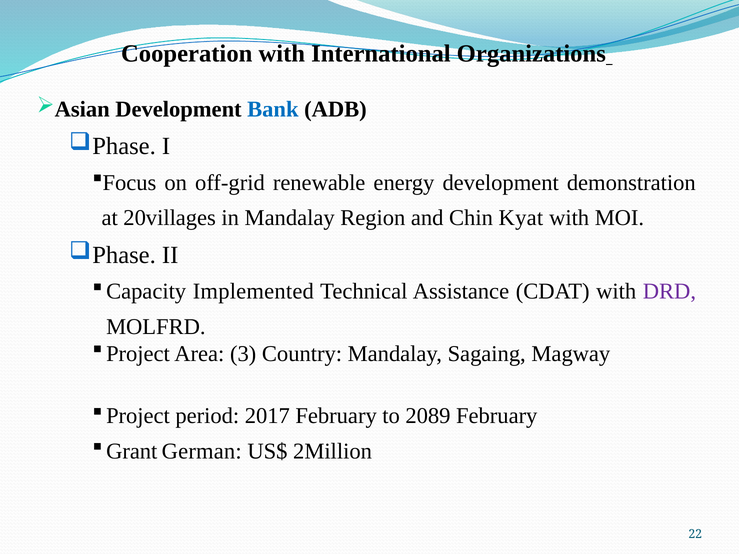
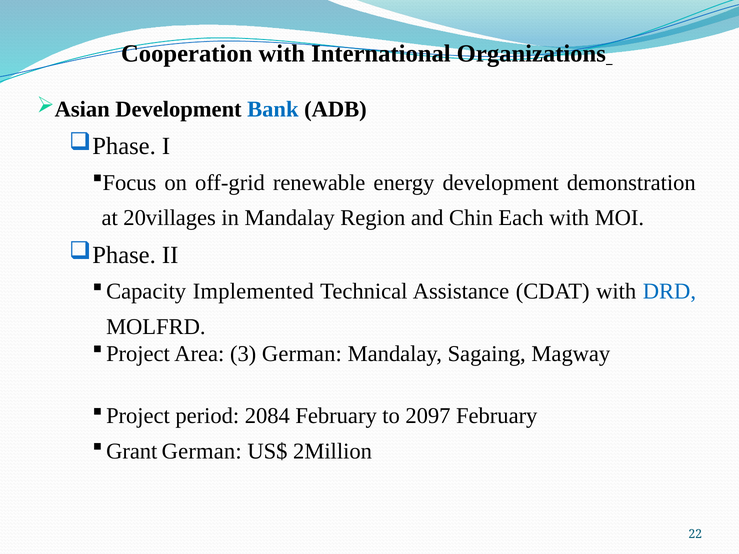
Kyat: Kyat -> Each
DRD colour: purple -> blue
3 Country: Country -> German
2017: 2017 -> 2084
2089: 2089 -> 2097
